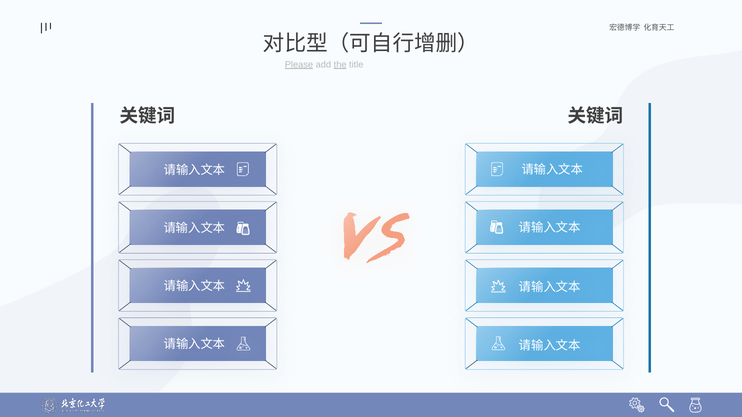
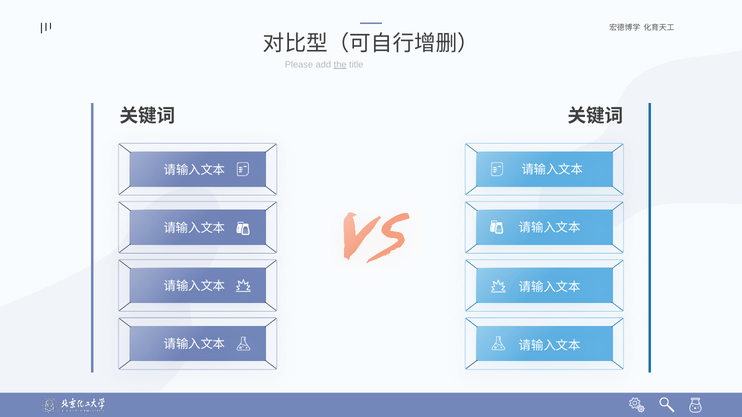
Please underline: present -> none
